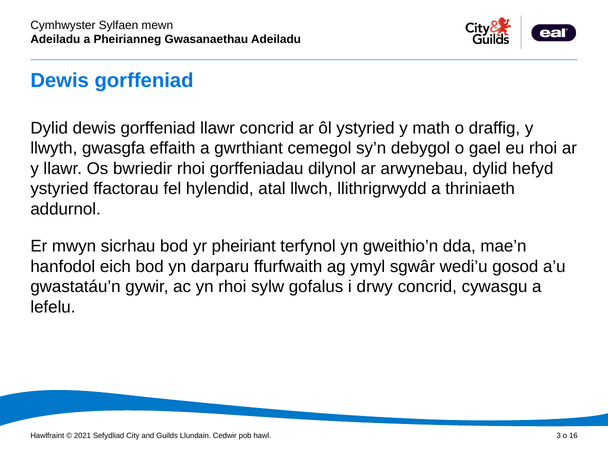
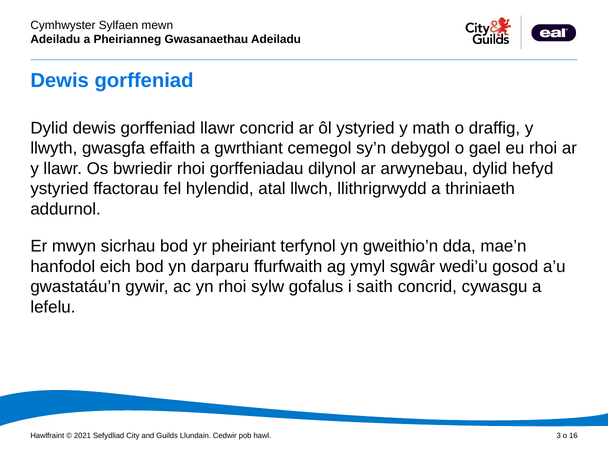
drwy: drwy -> saith
